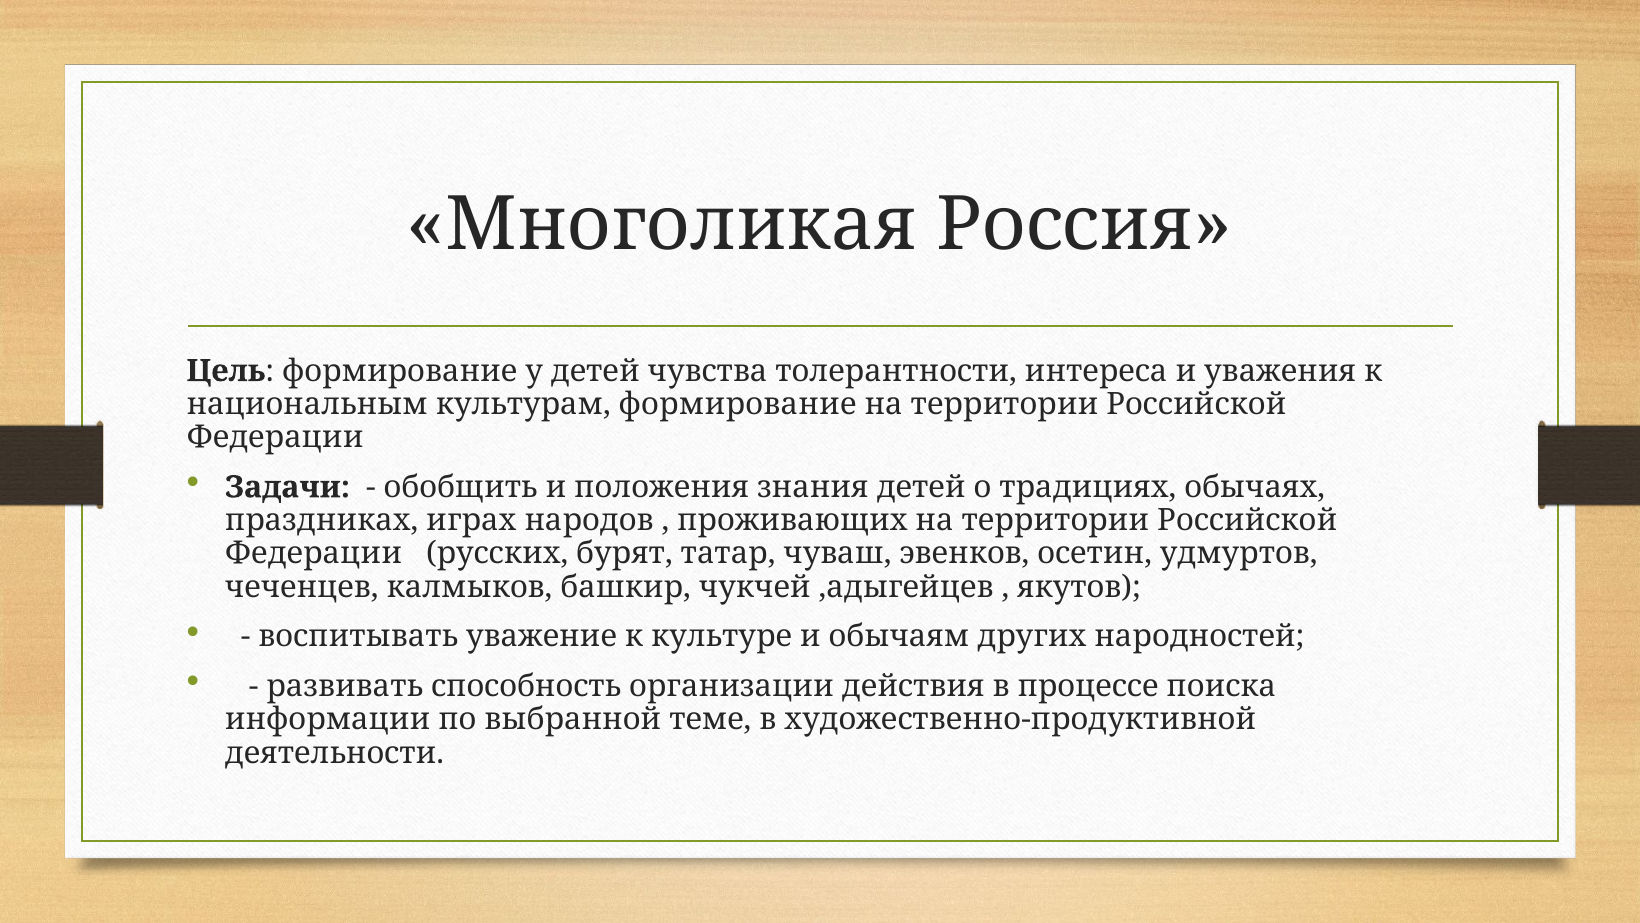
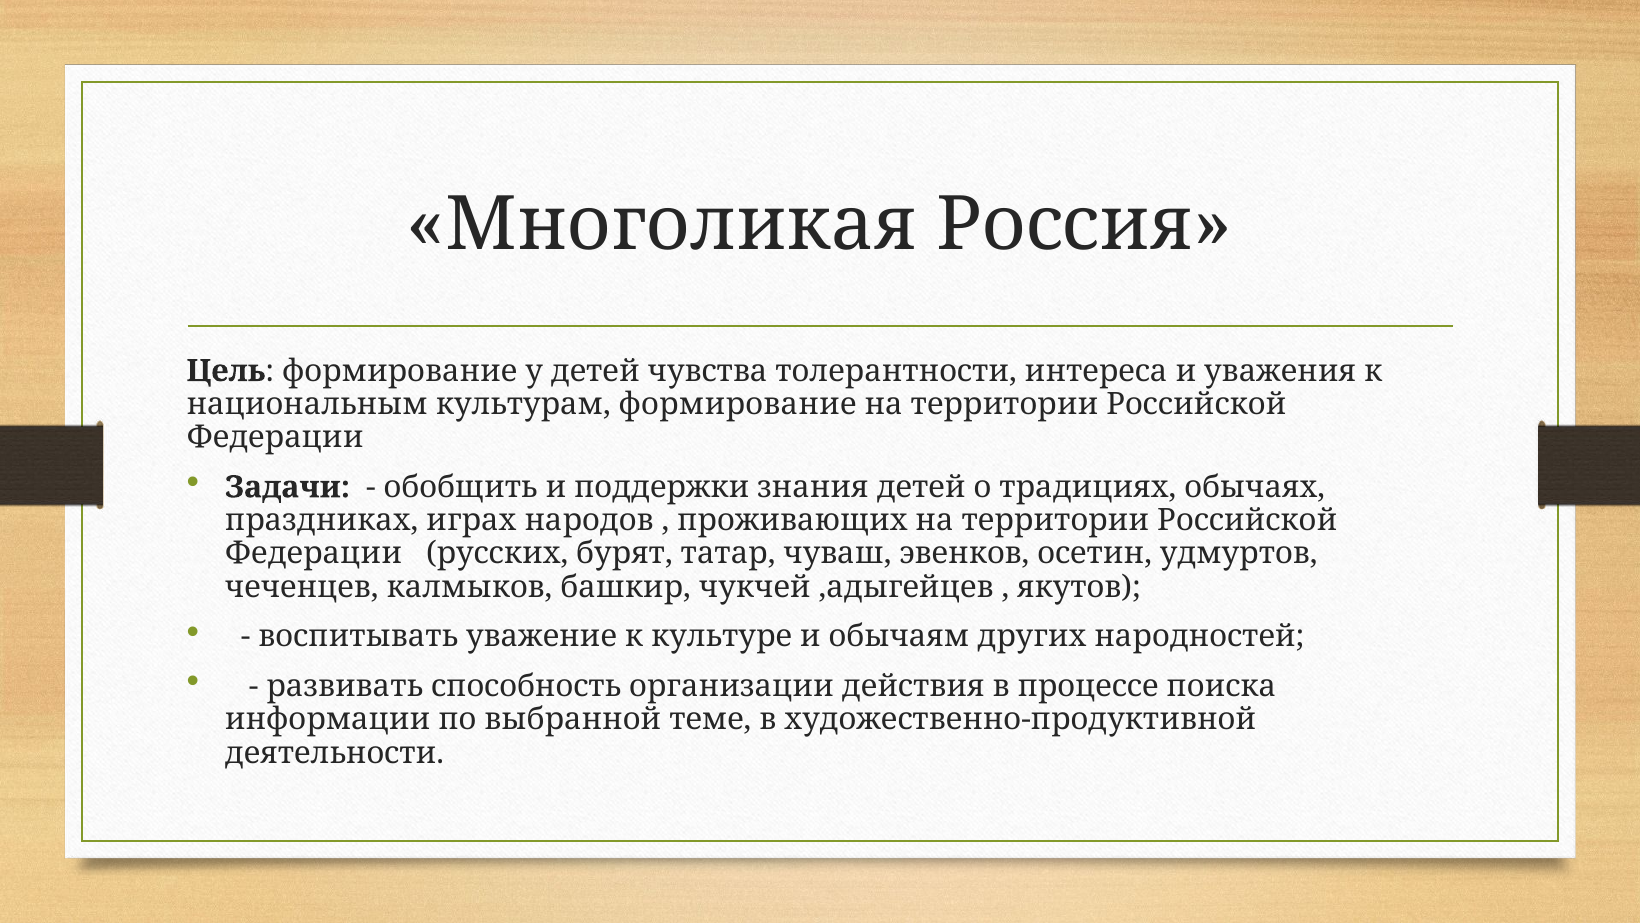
положения: положения -> поддержки
